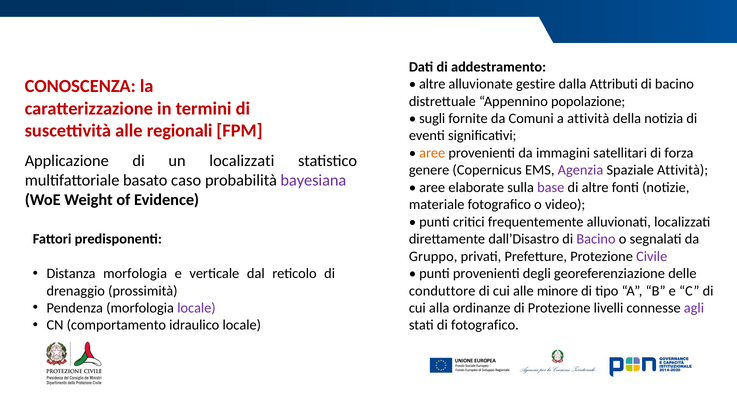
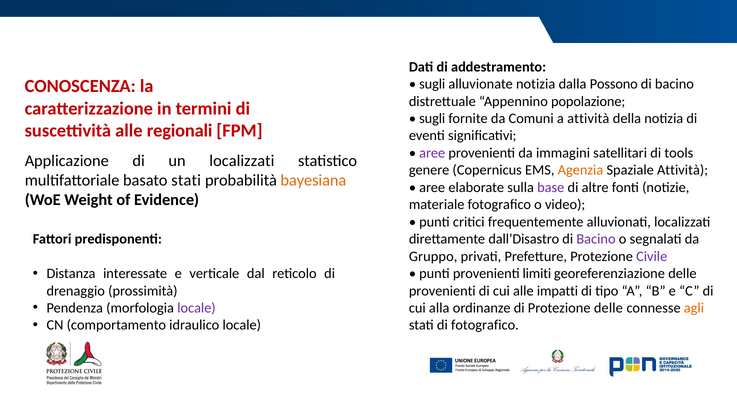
altre at (432, 84): altre -> sugli
alluvionate gestire: gestire -> notizia
Attributi: Attributi -> Possono
aree at (432, 153) colour: orange -> purple
forza: forza -> tools
Agenzia colour: purple -> orange
basato caso: caso -> stati
bayesiana colour: purple -> orange
Distanza morfologia: morfologia -> interessate
degli: degli -> limiti
conduttore at (442, 290): conduttore -> provenienti
minore: minore -> impatti
Protezione livelli: livelli -> delle
agli colour: purple -> orange
